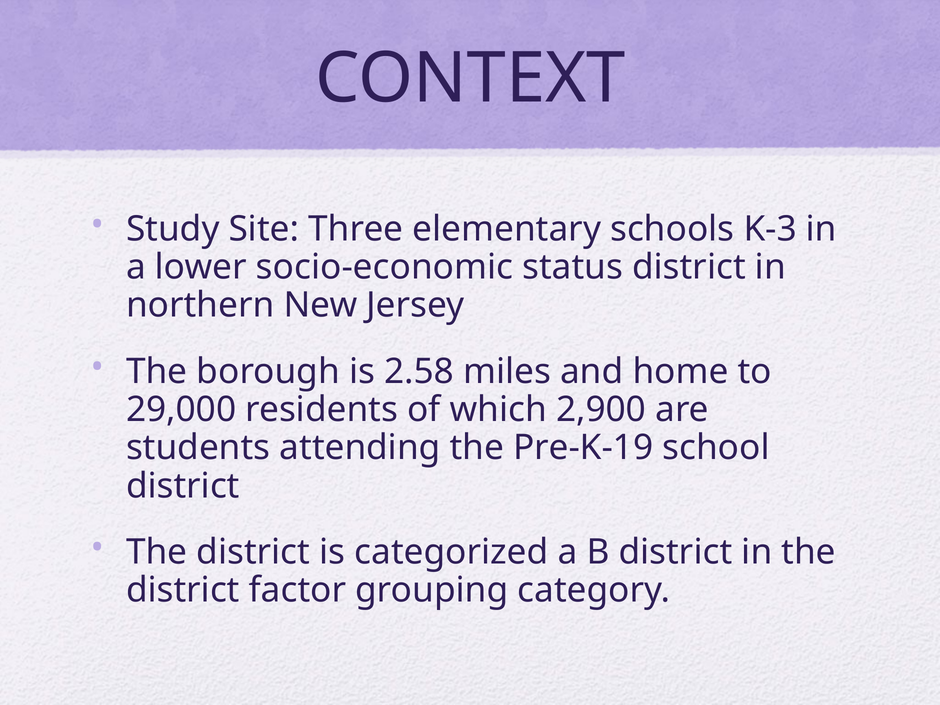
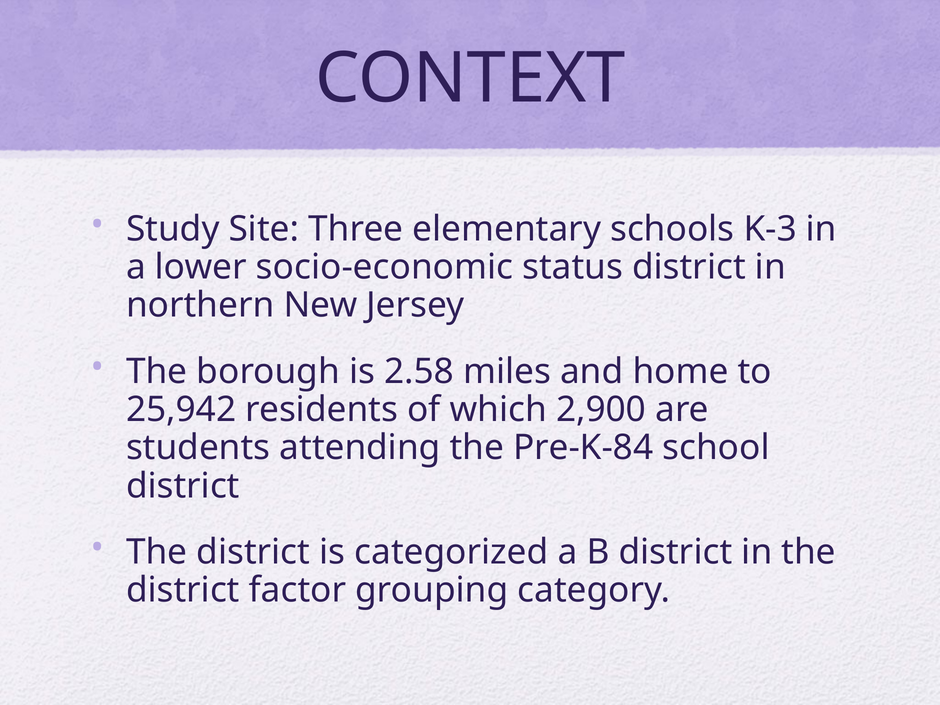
29,000: 29,000 -> 25,942
Pre-K-19: Pre-K-19 -> Pre-K-84
